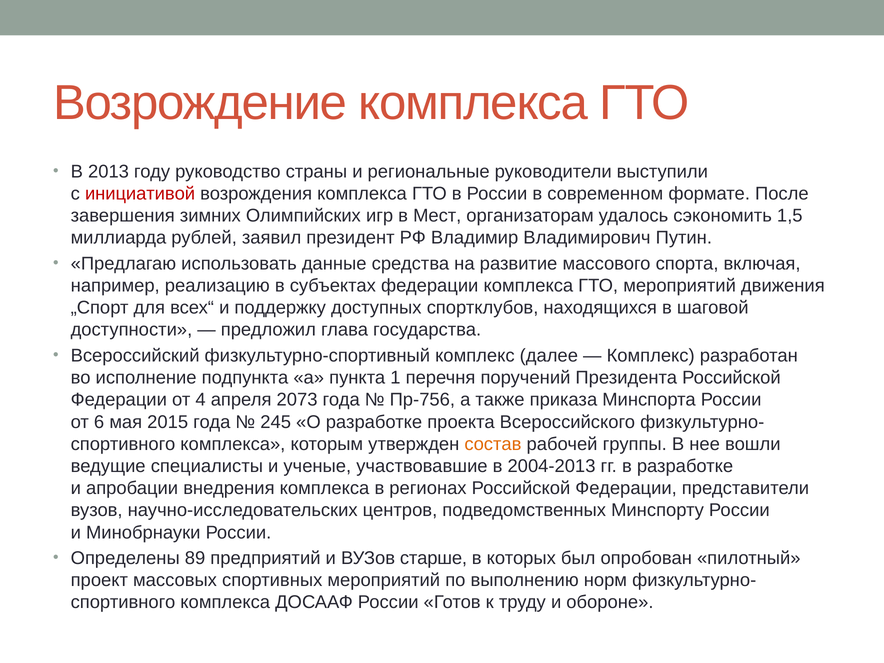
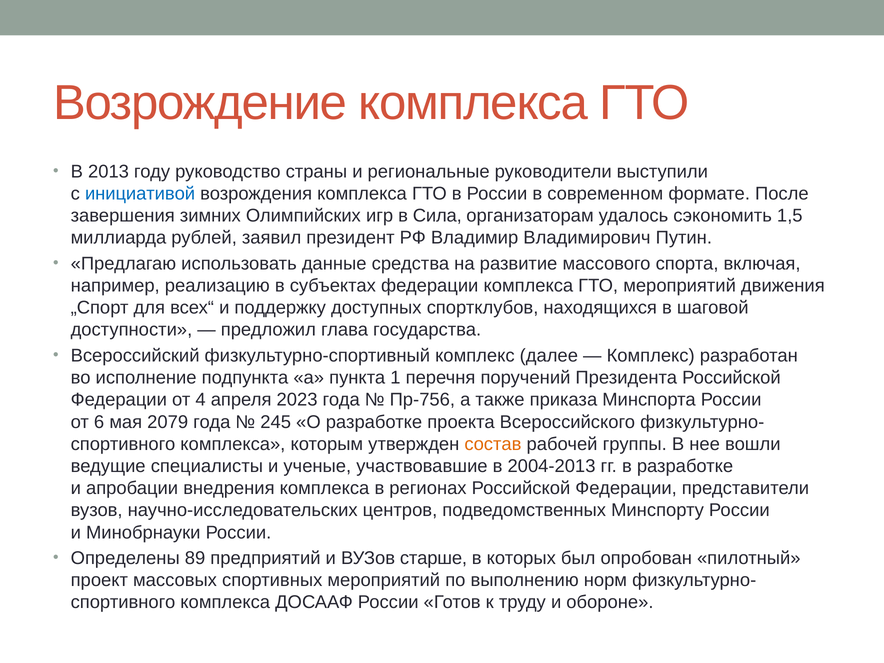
инициативой colour: red -> blue
Мест: Мест -> Сила
2073: 2073 -> 2023
2015: 2015 -> 2079
